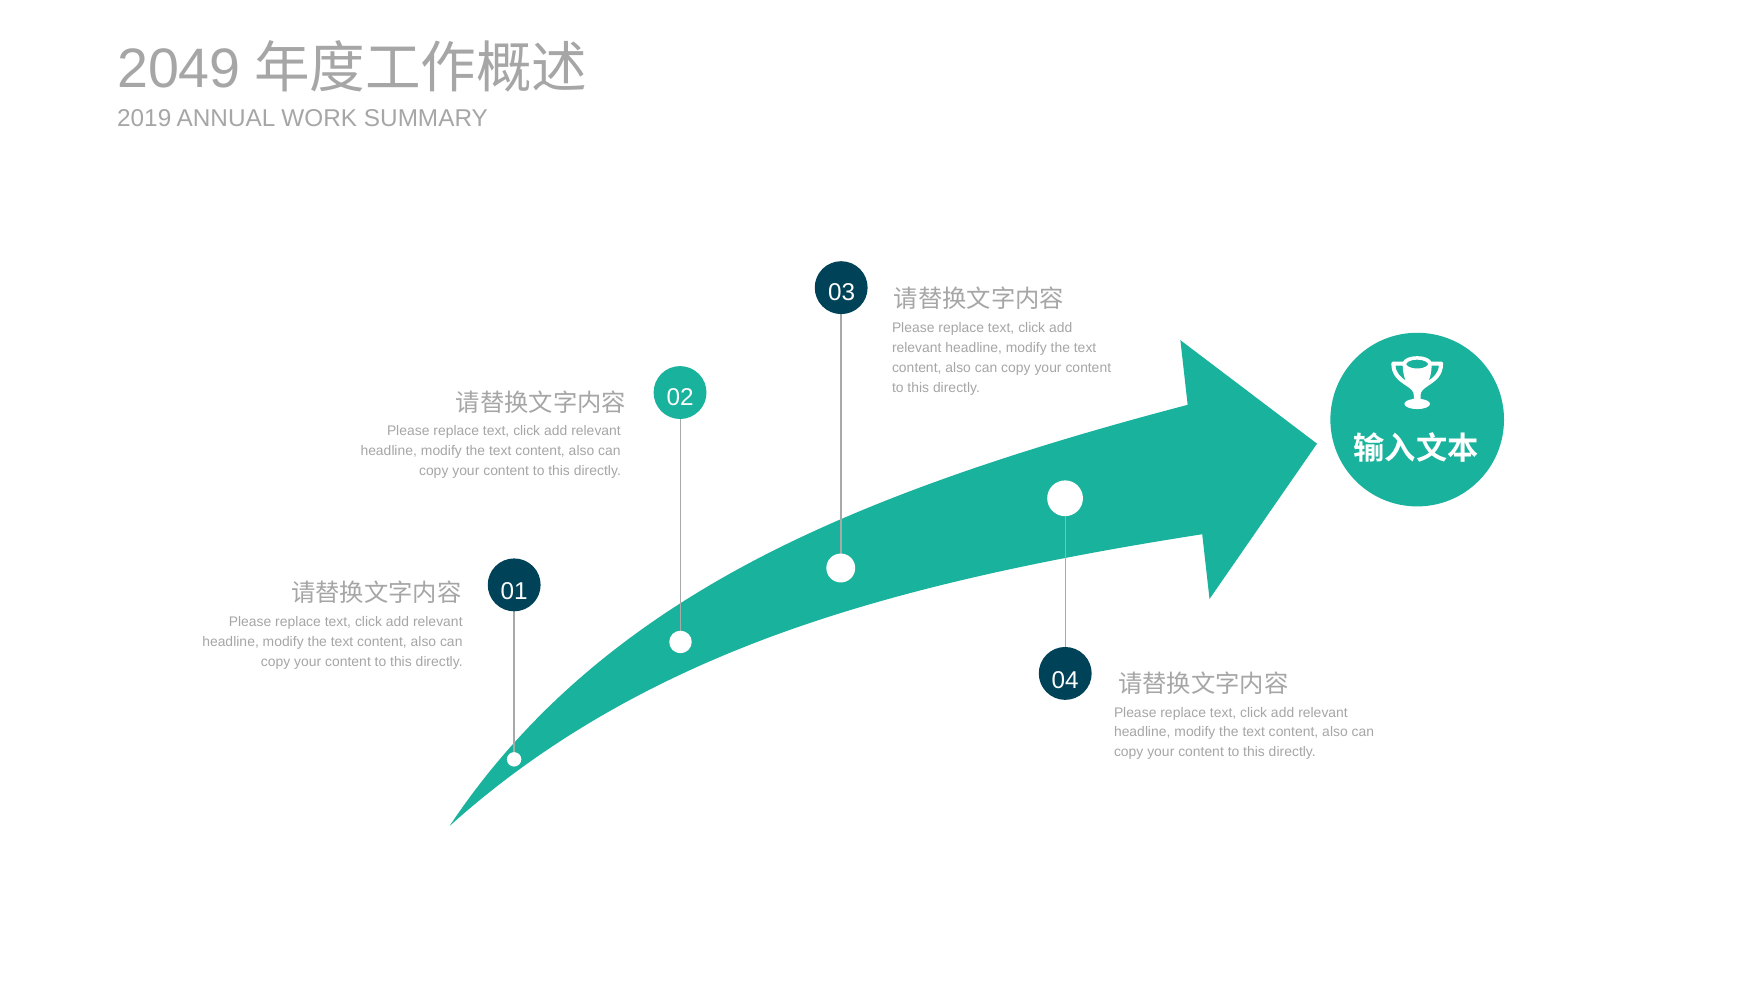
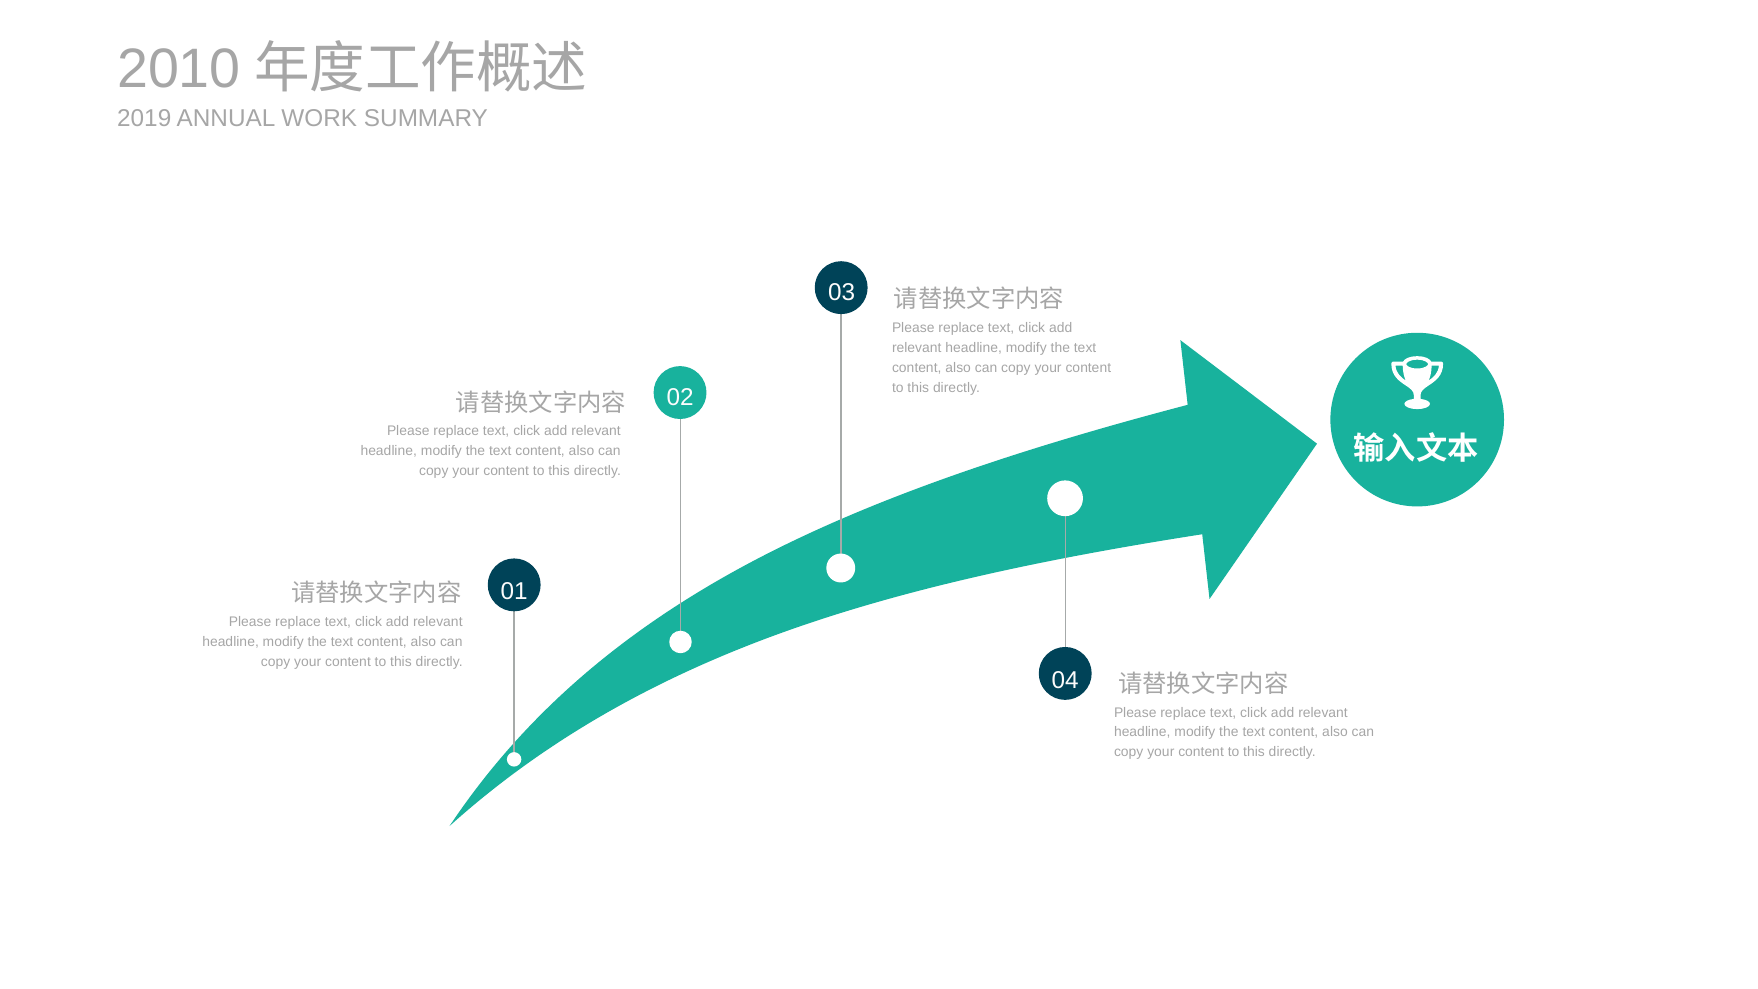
2049: 2049 -> 2010
